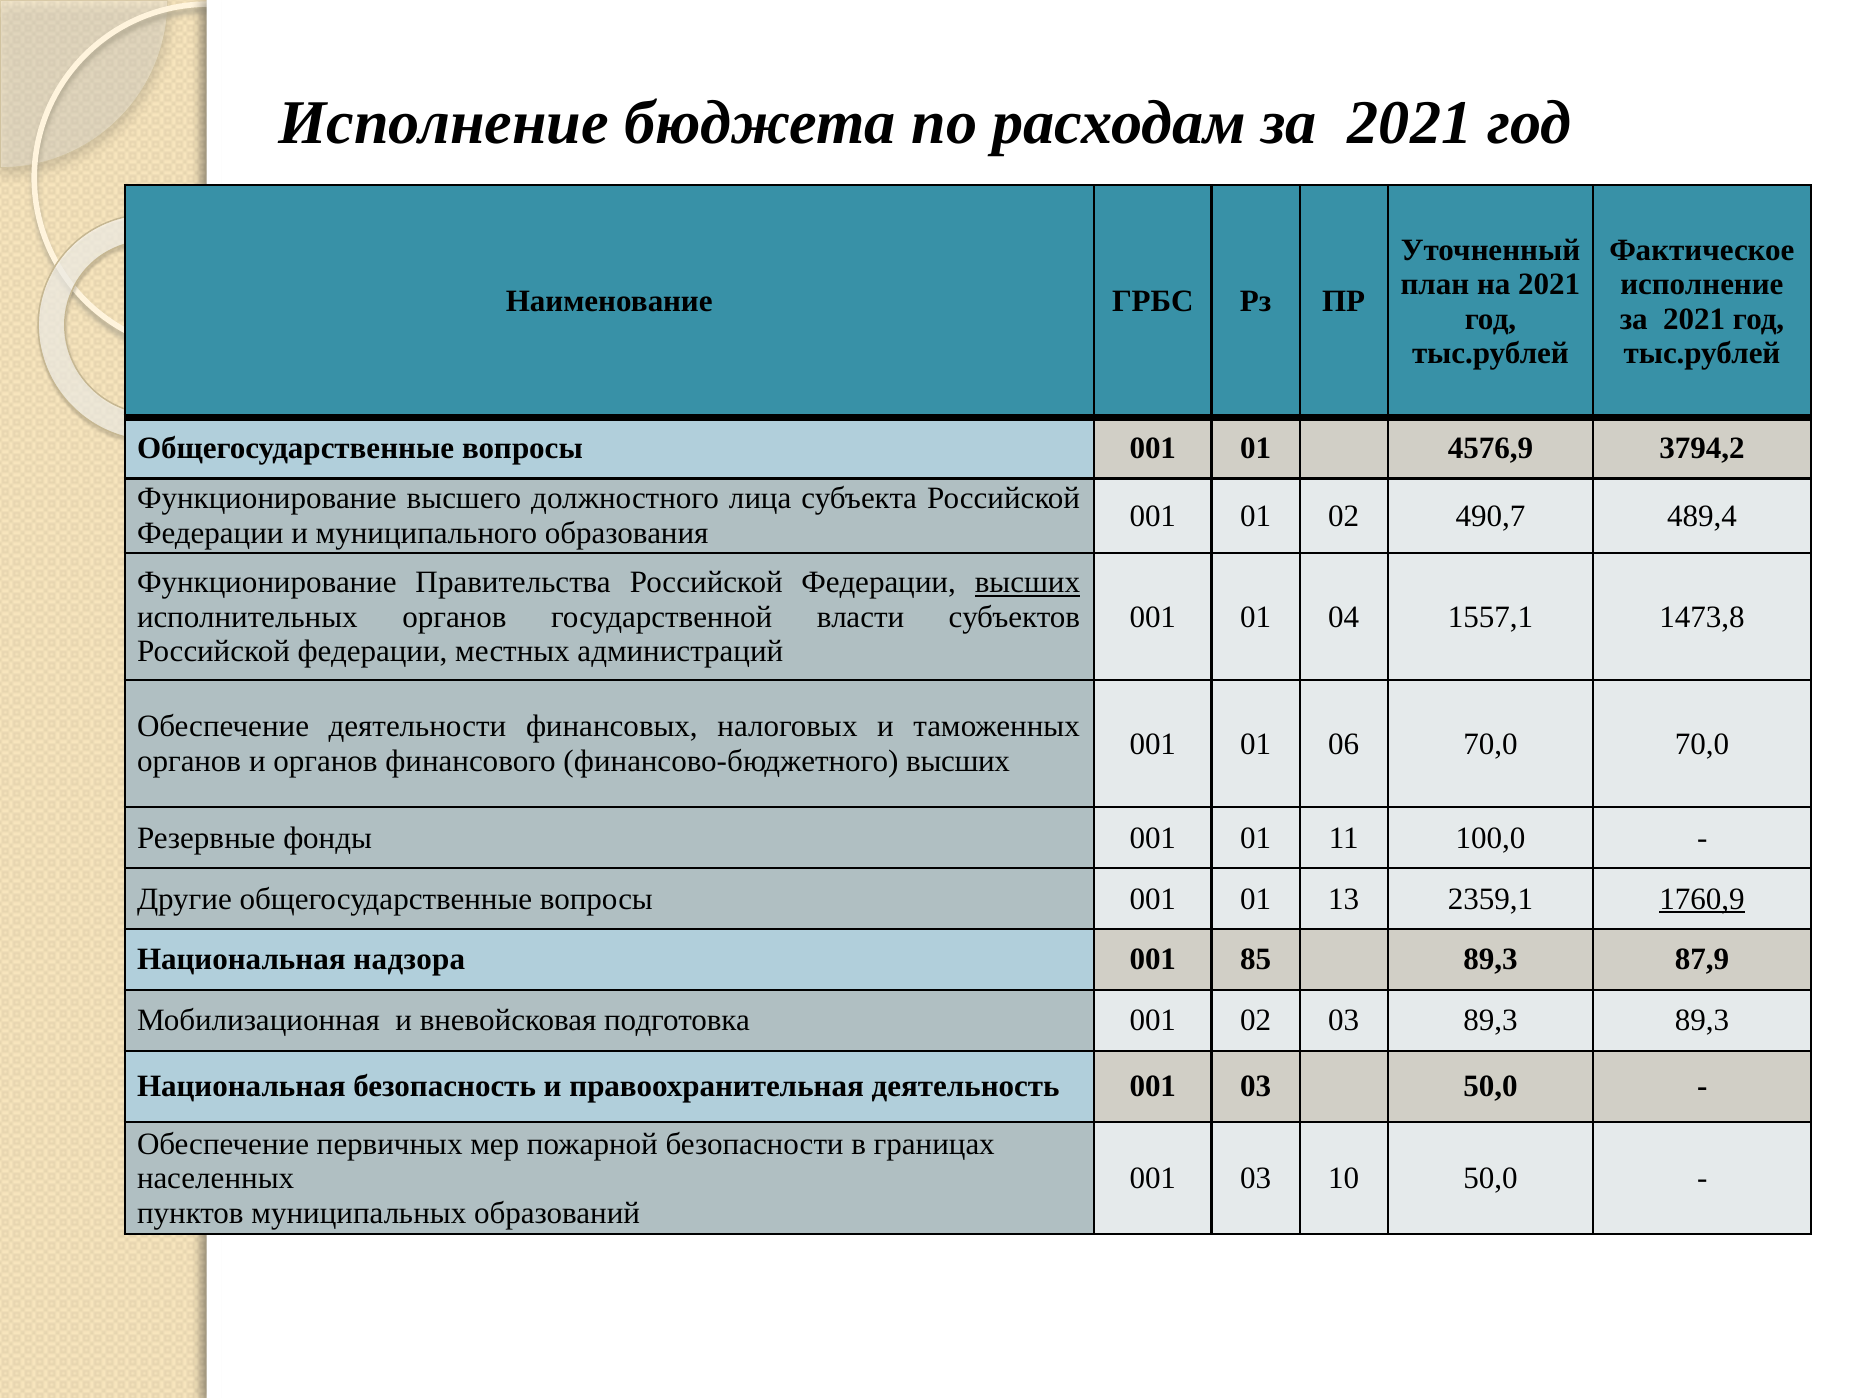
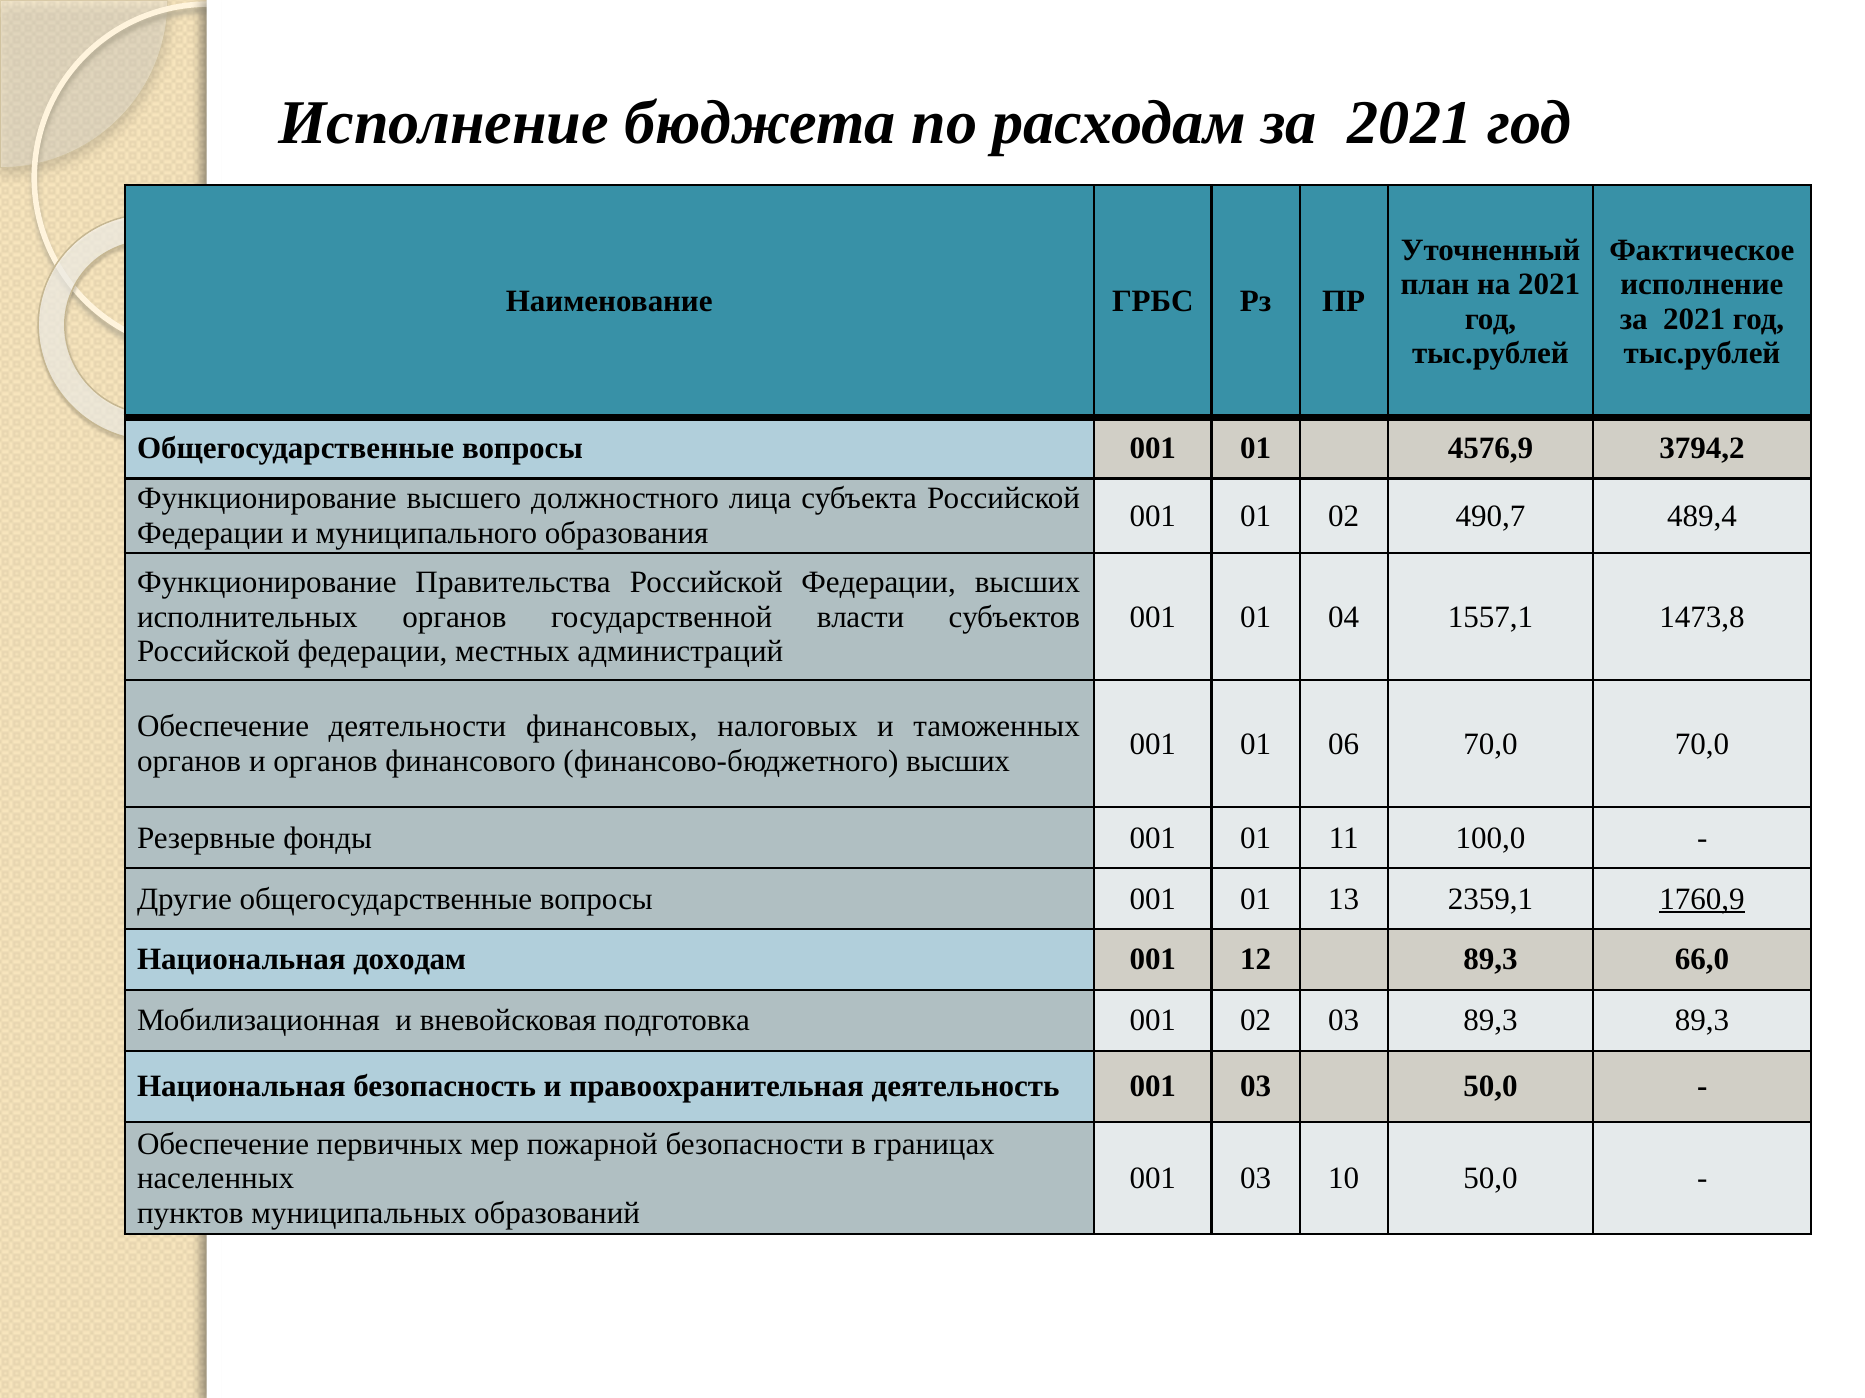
высших at (1027, 583) underline: present -> none
надзора: надзора -> доходам
85: 85 -> 12
87,9: 87,9 -> 66,0
